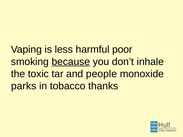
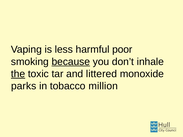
the underline: none -> present
people: people -> littered
thanks: thanks -> million
